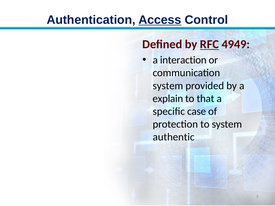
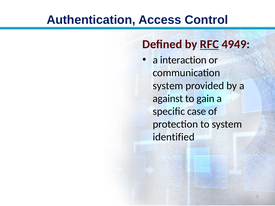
Access underline: present -> none
explain: explain -> against
that: that -> gain
authentic: authentic -> identified
